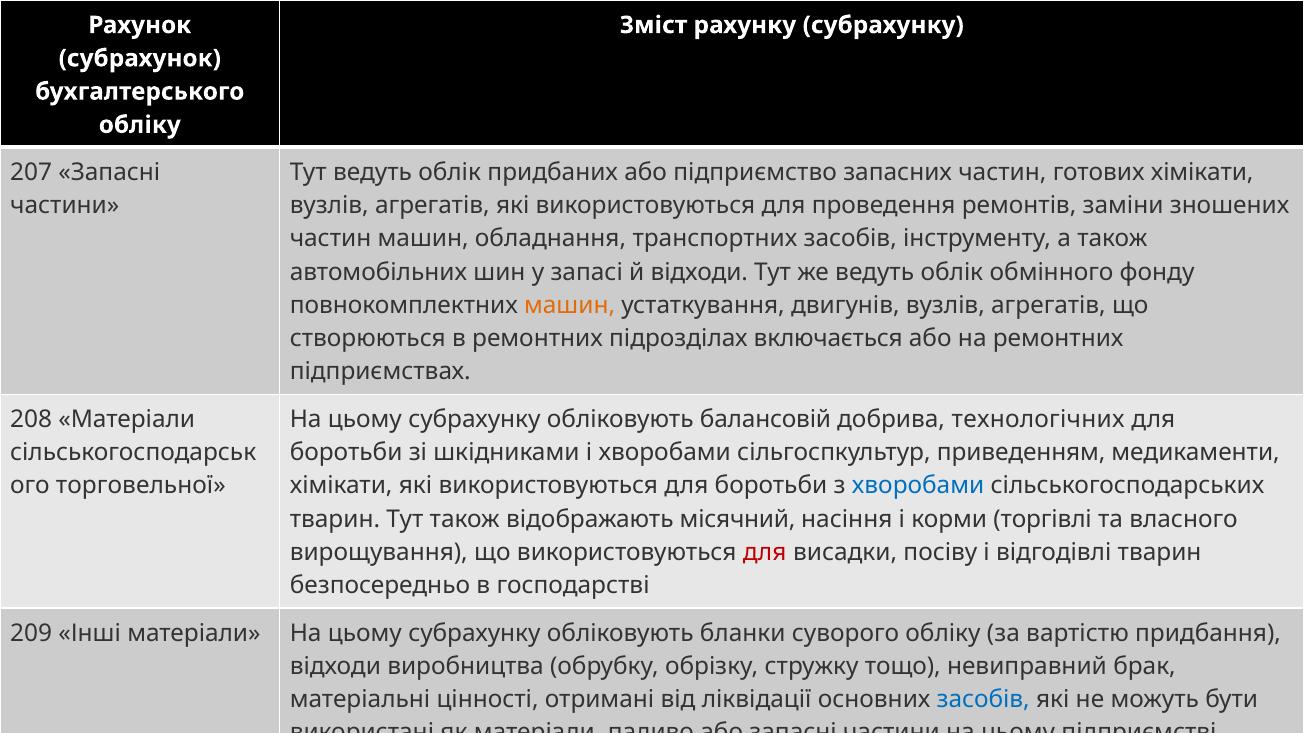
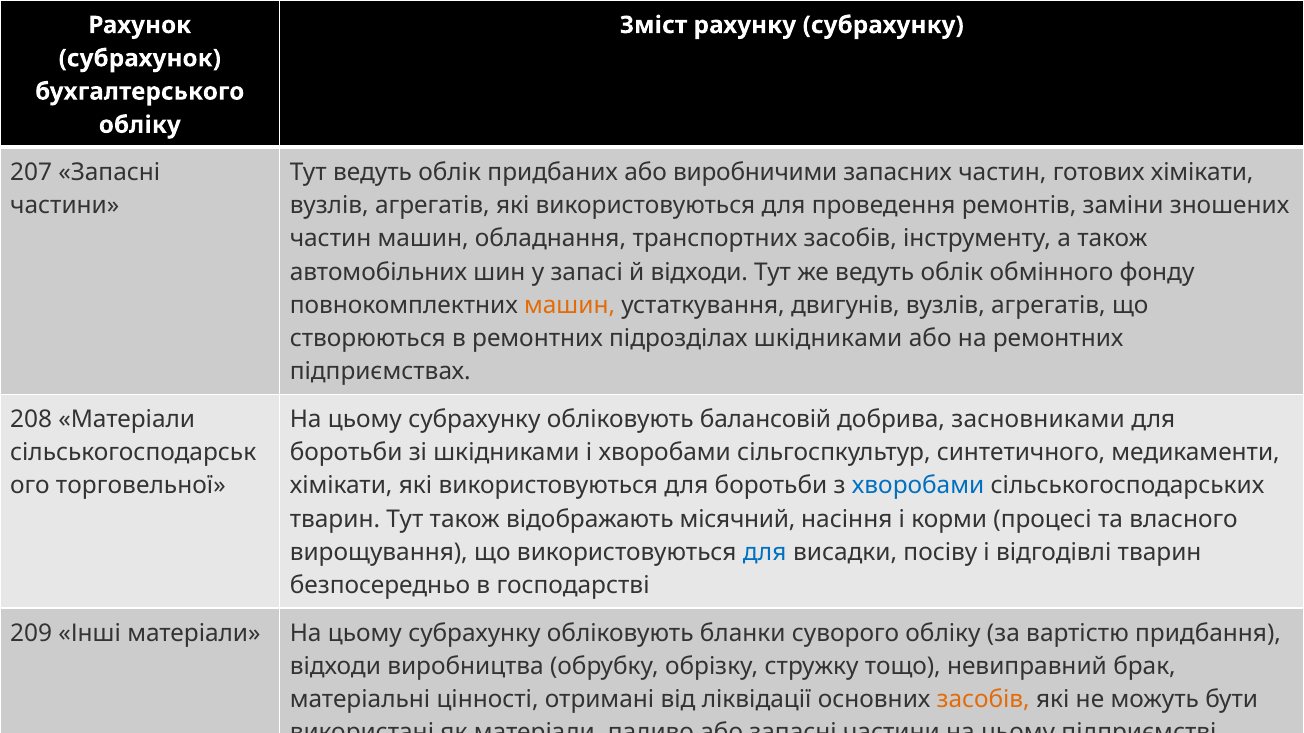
пiдприємство: пiдприємство -> виробничими
підрозділах включається: включається -> шкідниками
технологiчних: технологiчних -> засновниками
приведенням: приведенням -> синтетичного
торгівлі: торгівлі -> процесі
для at (765, 553) colour: red -> blue
засобів at (983, 700) colour: blue -> orange
